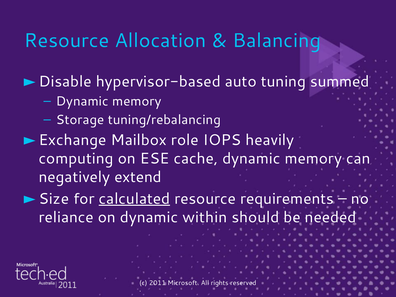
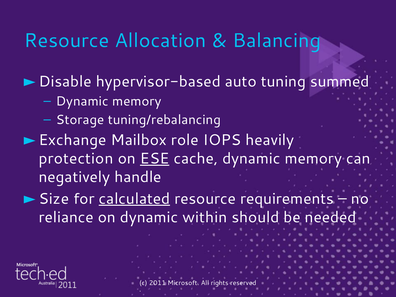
computing: computing -> protection
ESE underline: none -> present
extend: extend -> handle
